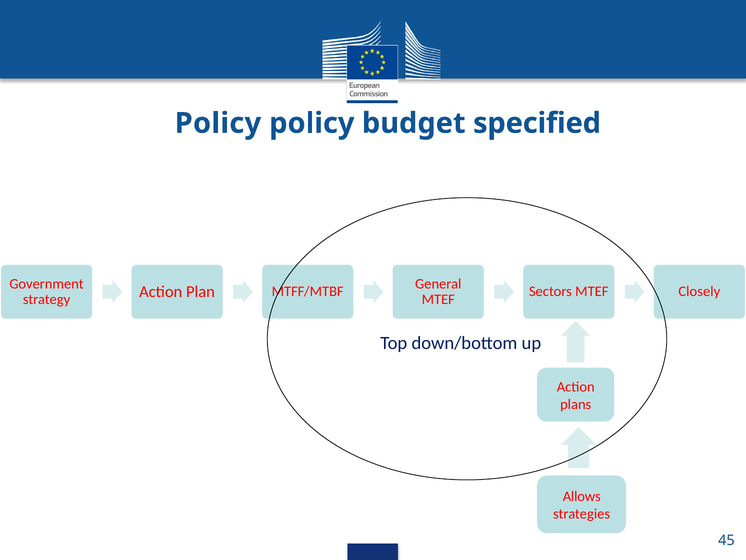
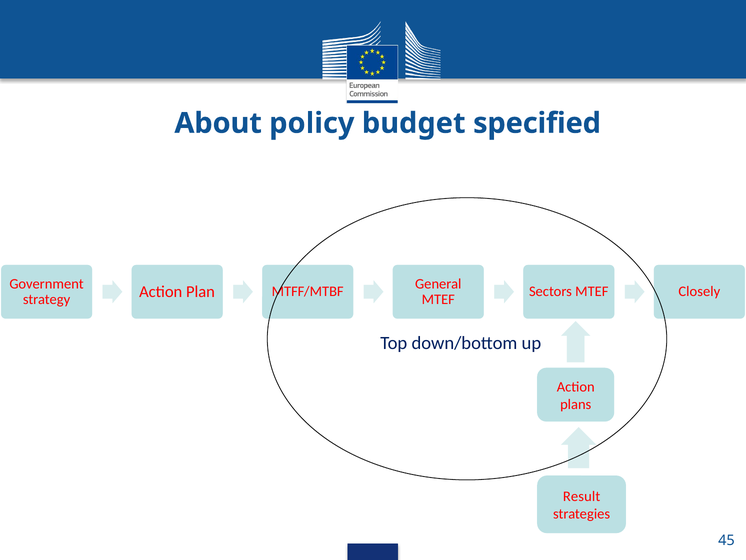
Policy at (218, 123): Policy -> About
Allows: Allows -> Result
